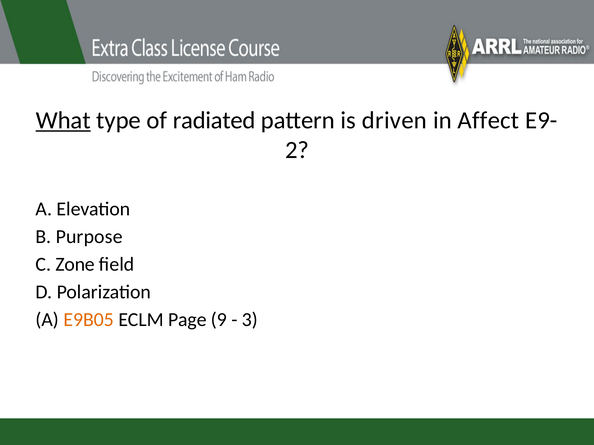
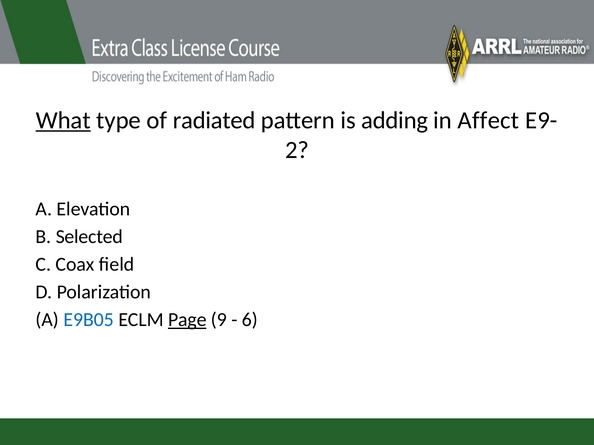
driven: driven -> adding
Purpose: Purpose -> Selected
Zone: Zone -> Coax
E9B05 colour: orange -> blue
Page underline: none -> present
3: 3 -> 6
